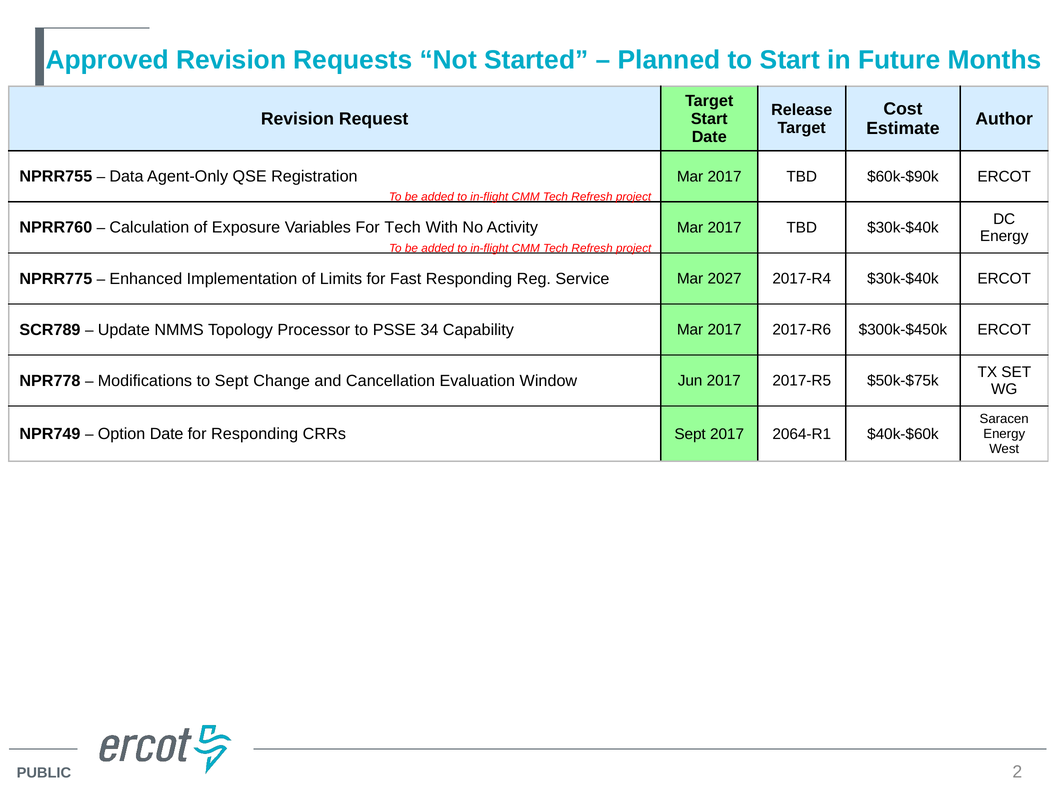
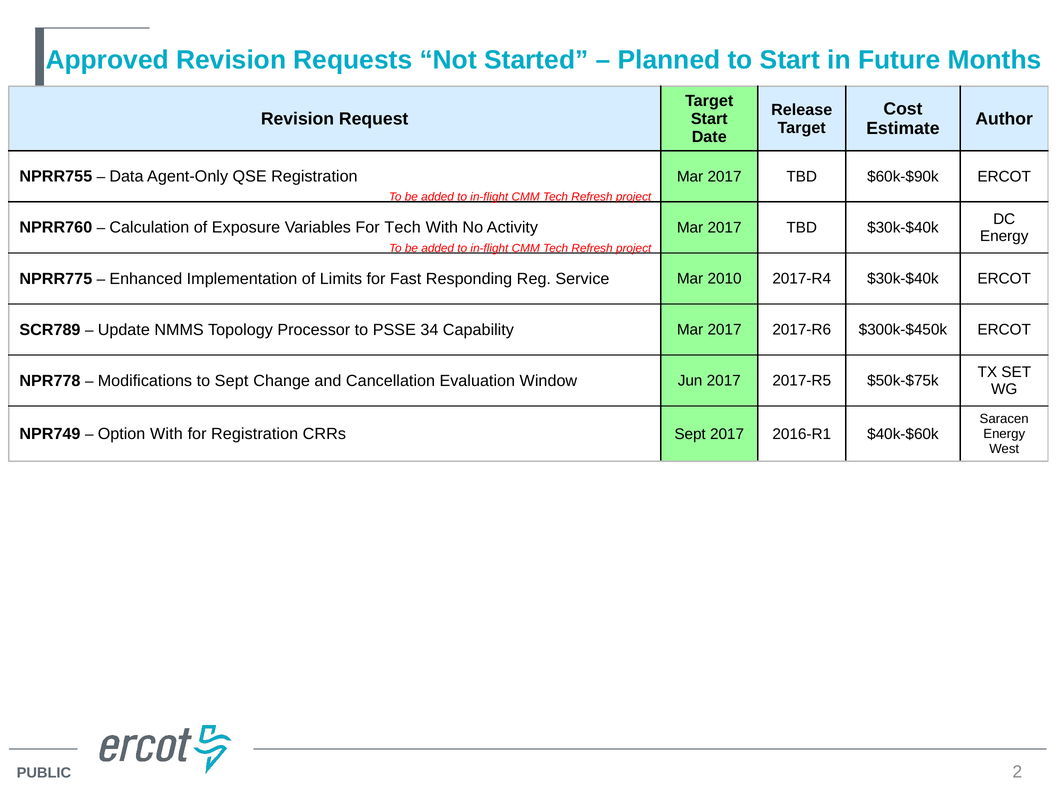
2027: 2027 -> 2010
Option Date: Date -> With
for Responding: Responding -> Registration
2064-R1: 2064-R1 -> 2016-R1
